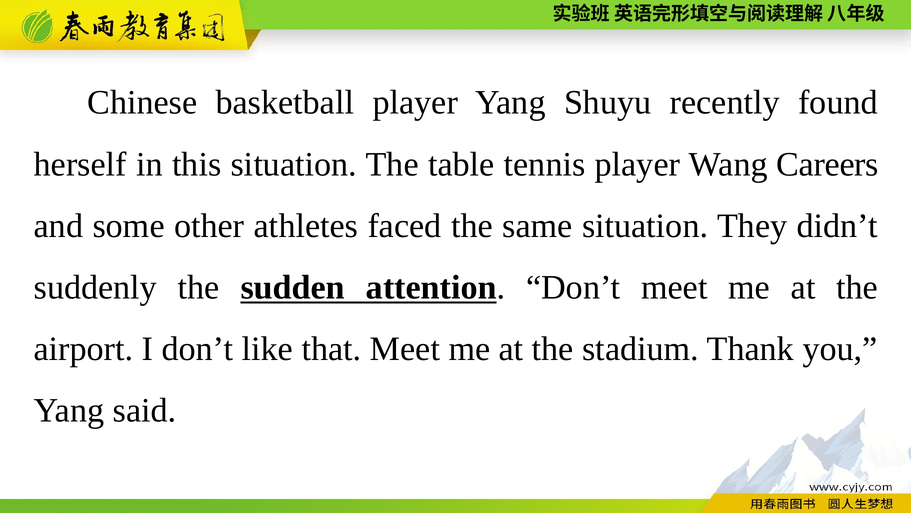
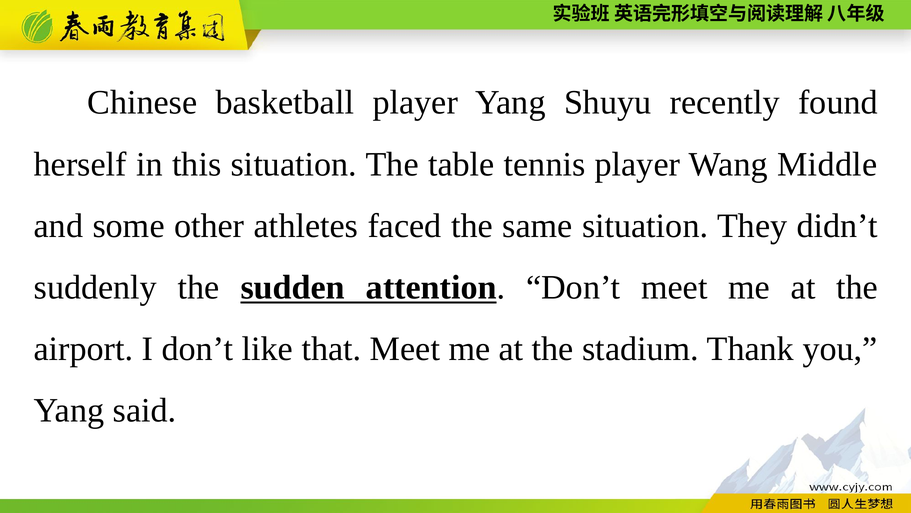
Careers: Careers -> Middle
